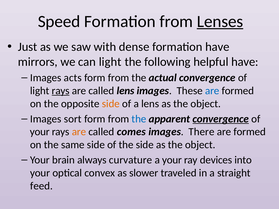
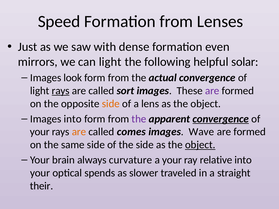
Lenses underline: present -> none
formation have: have -> even
helpful have: have -> solar
acts: acts -> look
called lens: lens -> sort
are at (212, 91) colour: blue -> purple
Images sort: sort -> into
the at (139, 119) colour: blue -> purple
There: There -> Wave
object at (200, 145) underline: none -> present
devices: devices -> relative
convex: convex -> spends
feed: feed -> their
